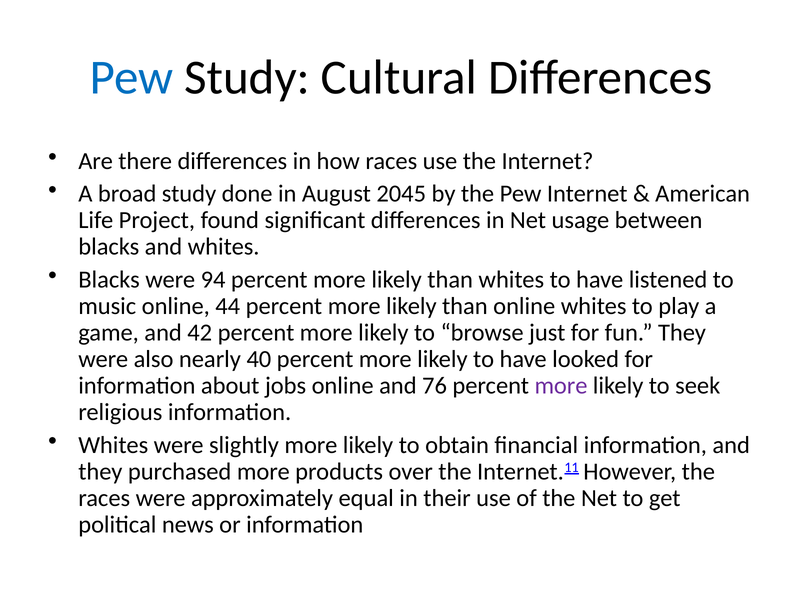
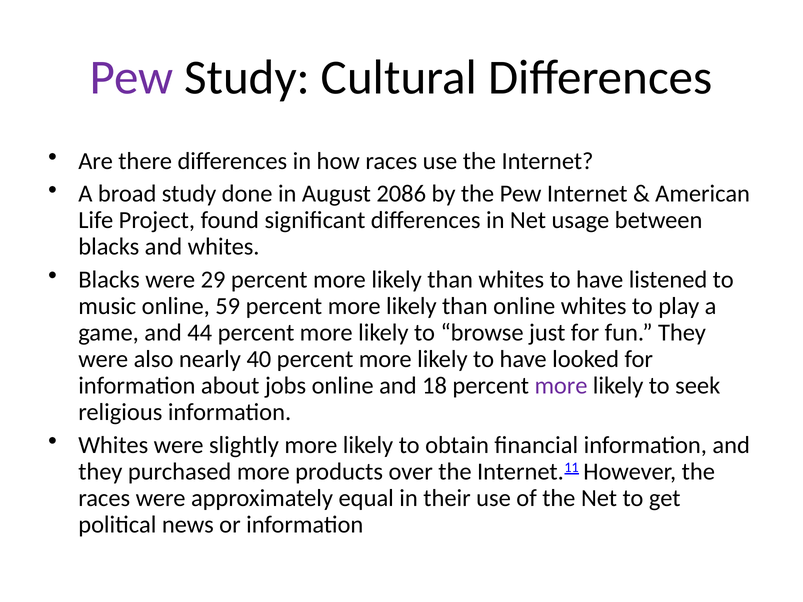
Pew at (132, 78) colour: blue -> purple
2045: 2045 -> 2086
94: 94 -> 29
44: 44 -> 59
42: 42 -> 44
76: 76 -> 18
